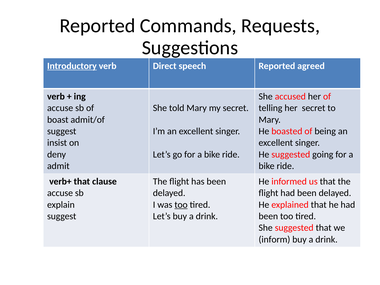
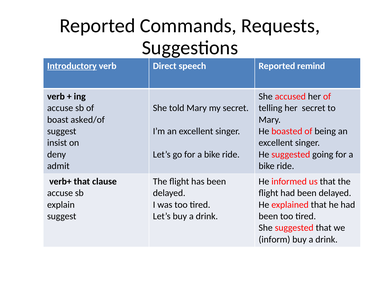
agreed: agreed -> remind
admit/of: admit/of -> asked/of
too at (181, 205) underline: present -> none
